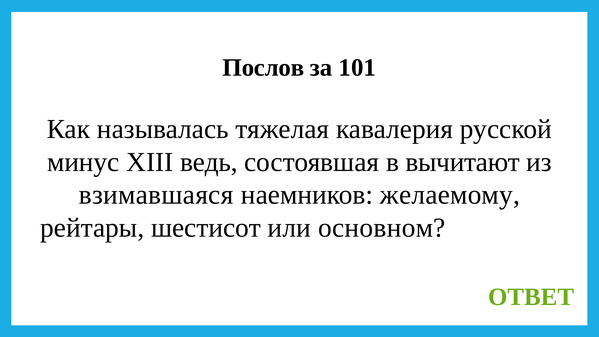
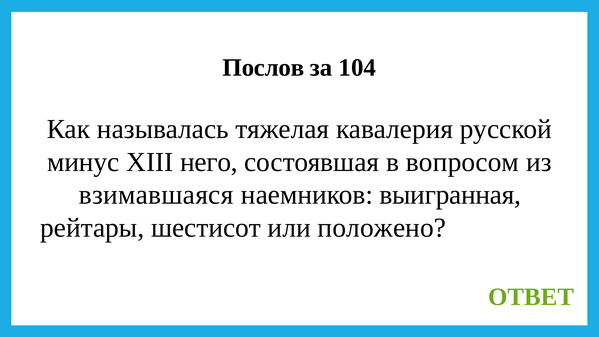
101: 101 -> 104
ведь: ведь -> него
вычитают: вычитают -> вопросом
желаемому: желаемому -> выигранная
основном: основном -> положено
